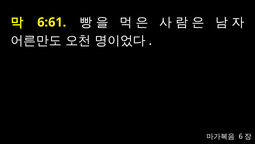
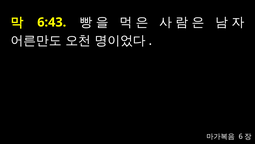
6:61: 6:61 -> 6:43
